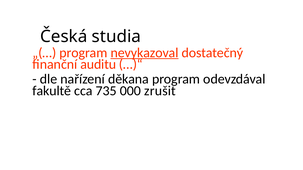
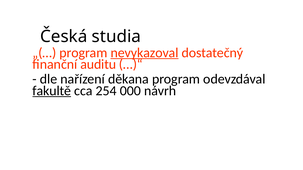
fakultě underline: none -> present
735: 735 -> 254
zrušit: zrušit -> návrh
